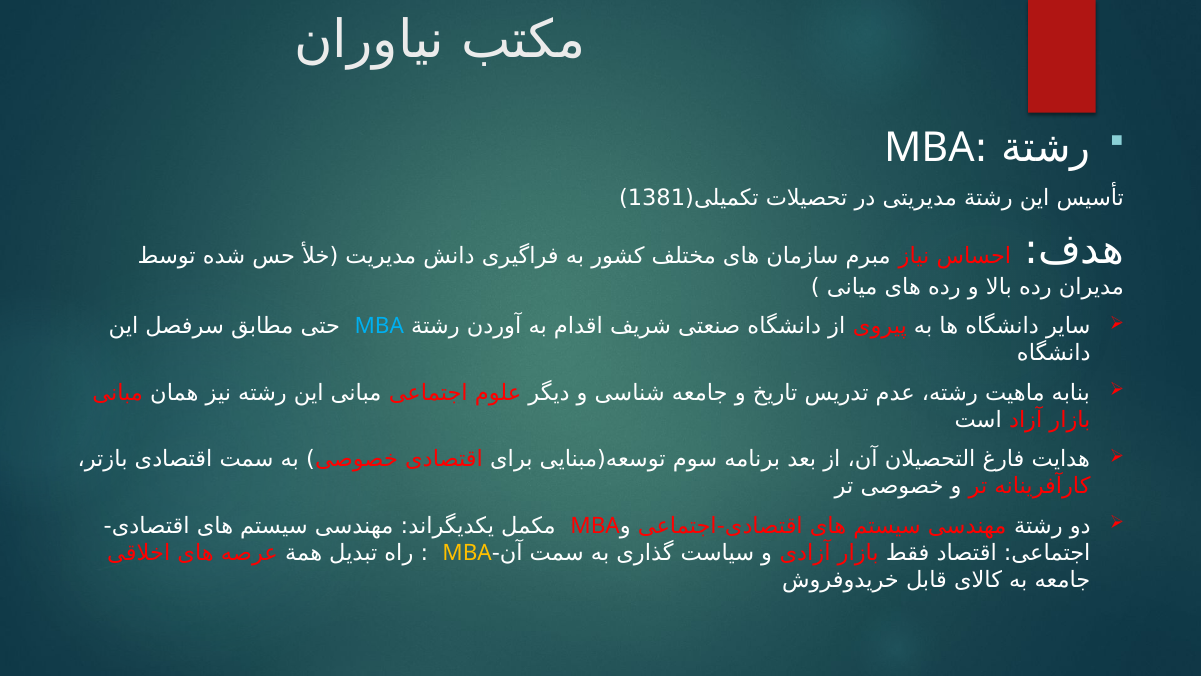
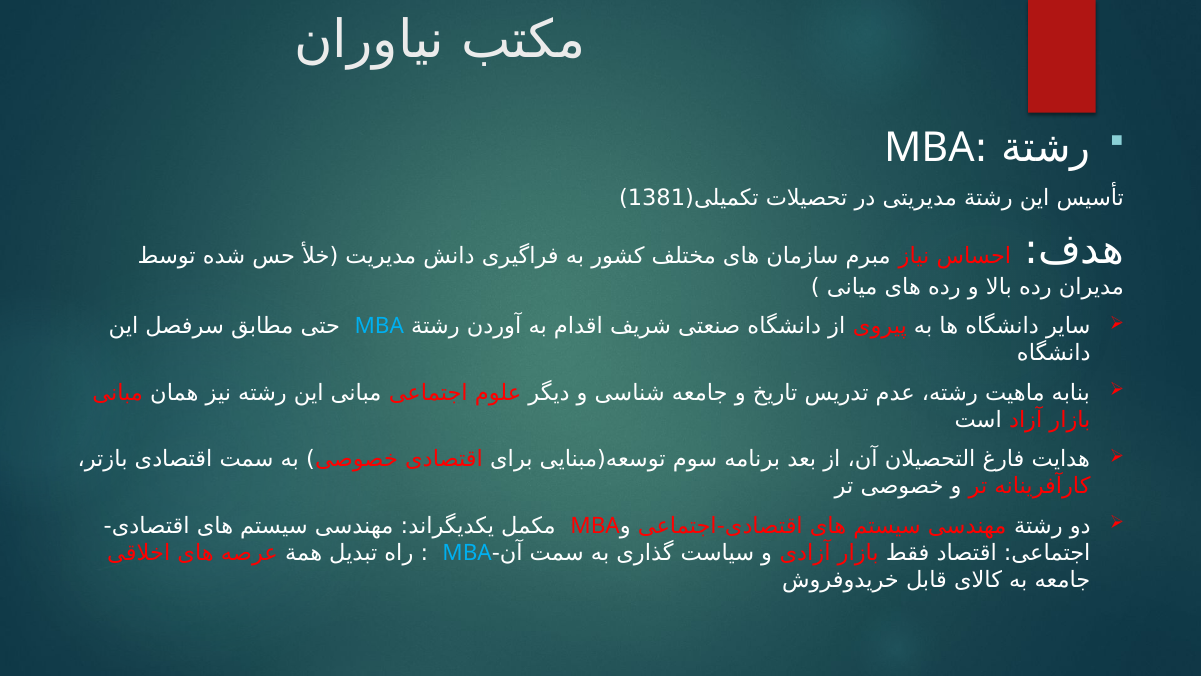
MBA at (467, 553) colour: yellow -> light blue
